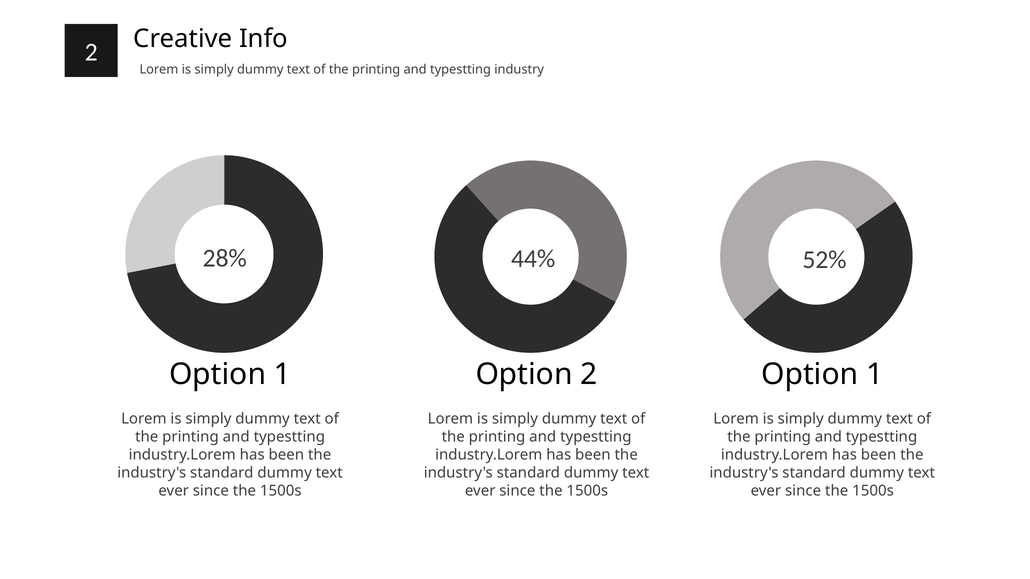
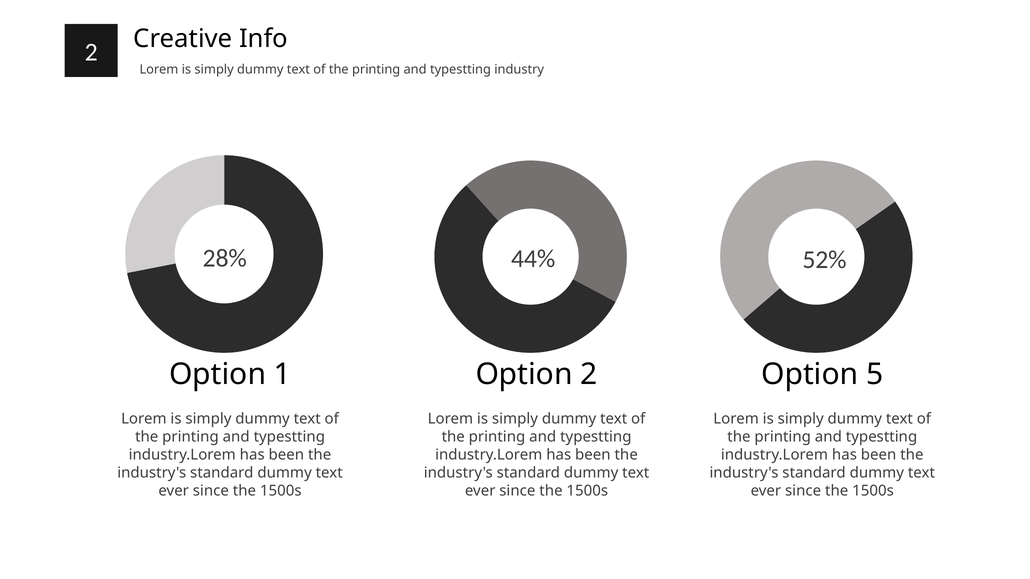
1 at (875, 374): 1 -> 5
